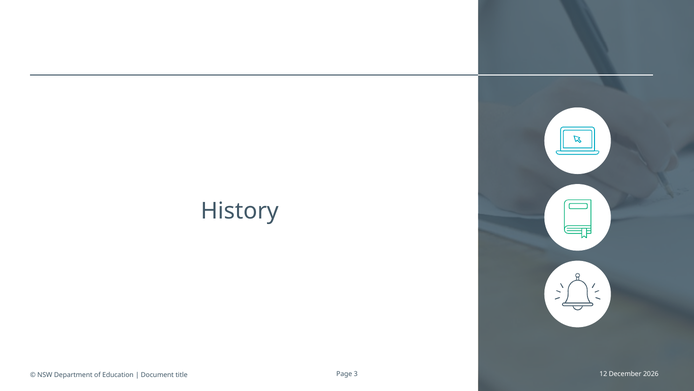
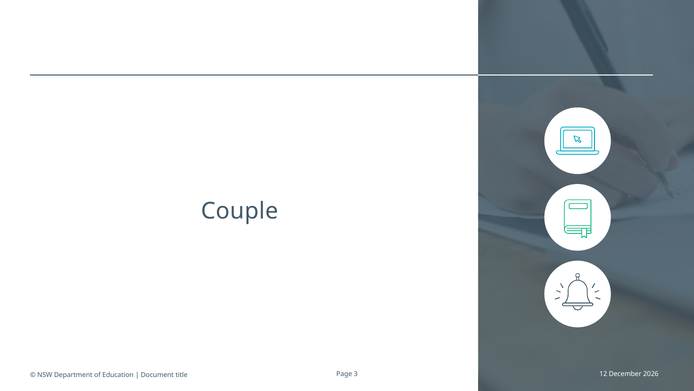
History: History -> Couple
